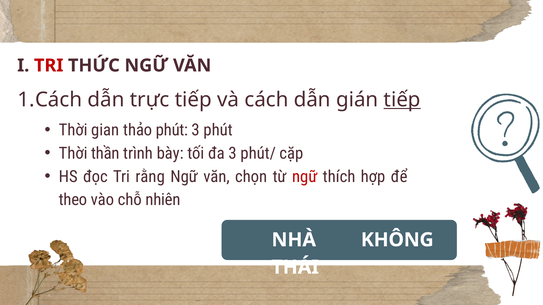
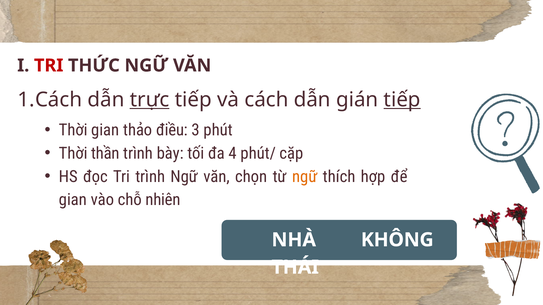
trực underline: none -> present
thảo phút: phút -> điều
đa 3: 3 -> 4
Tri rằng: rằng -> trình
ngữ at (305, 177) colour: red -> orange
theo at (73, 200): theo -> gian
